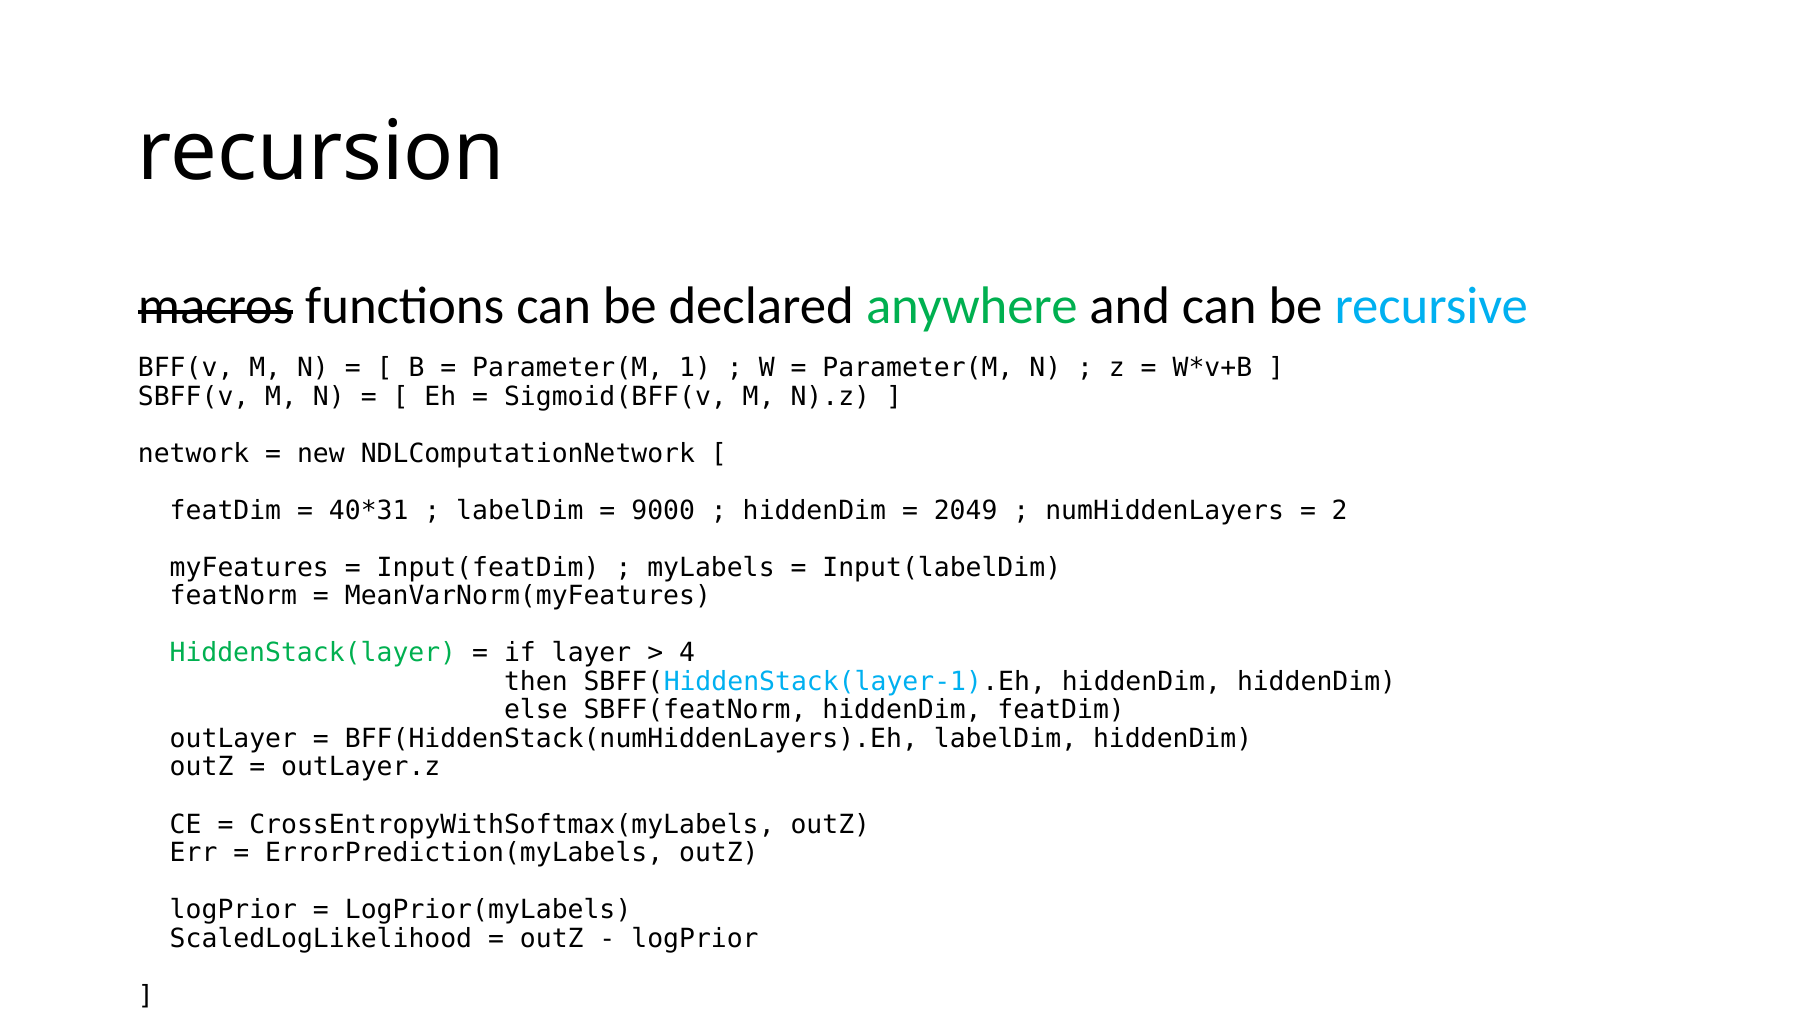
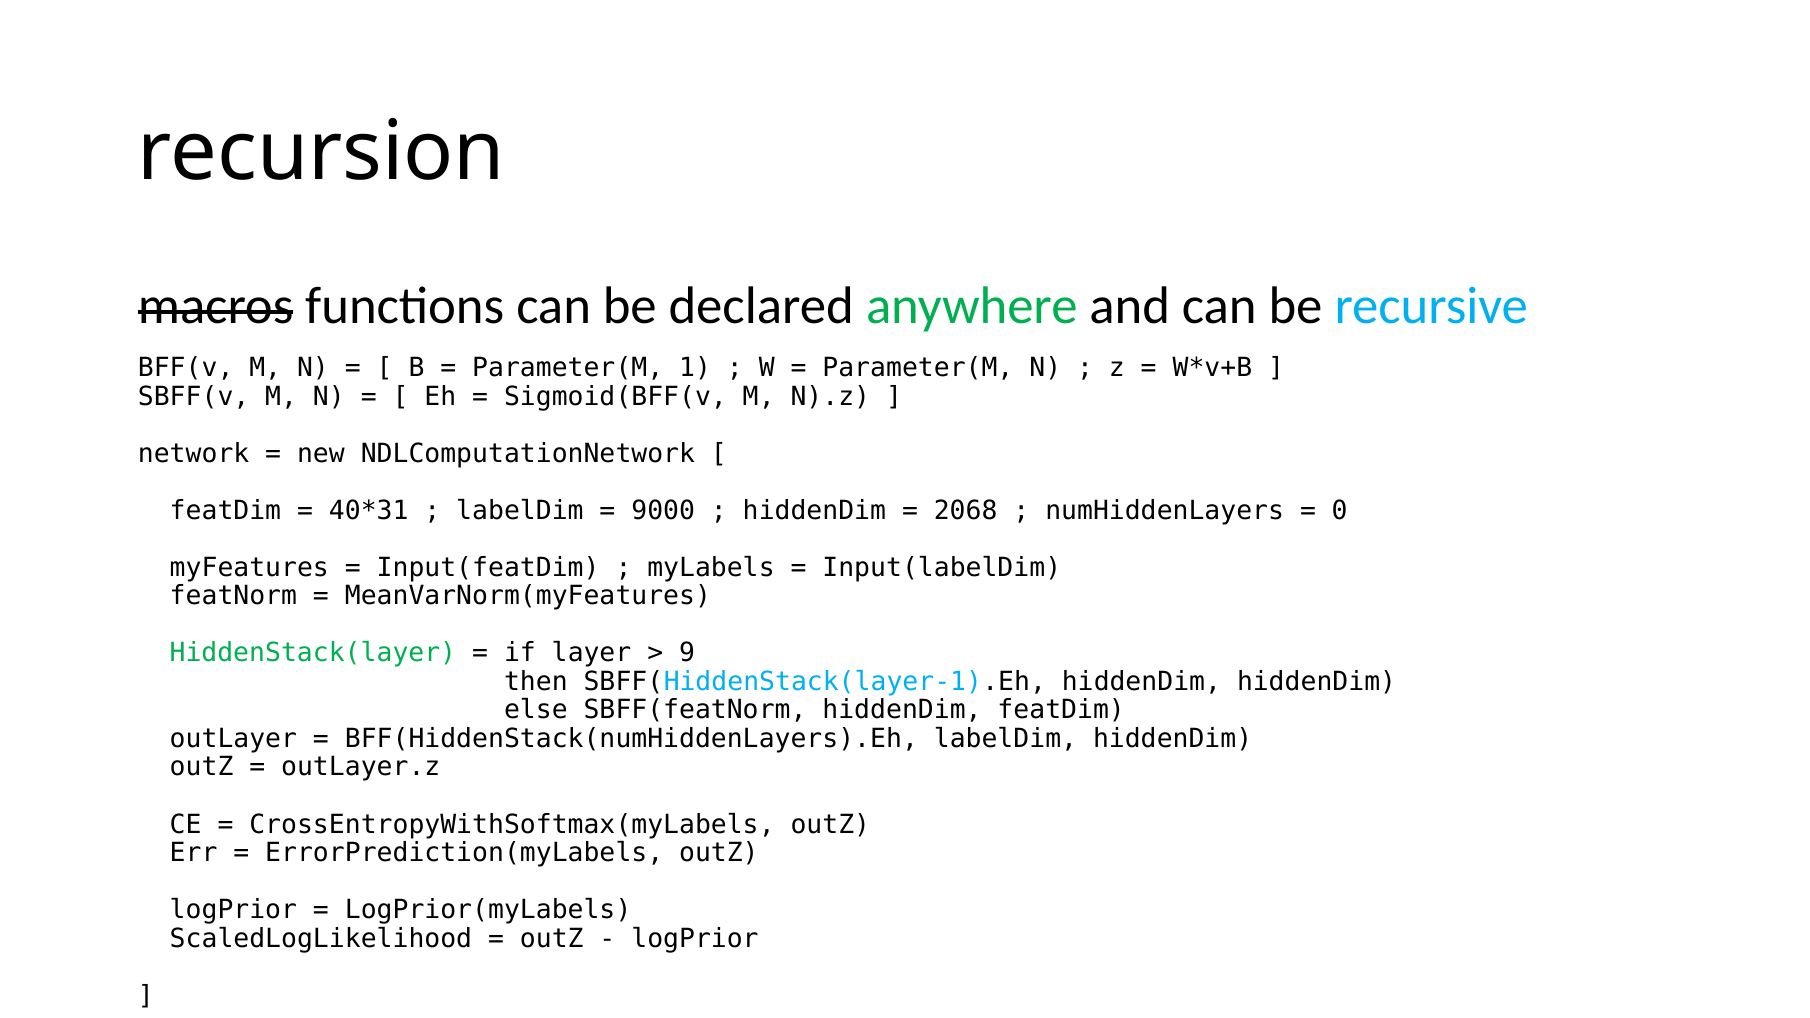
2049: 2049 -> 2068
2: 2 -> 0
4: 4 -> 9
